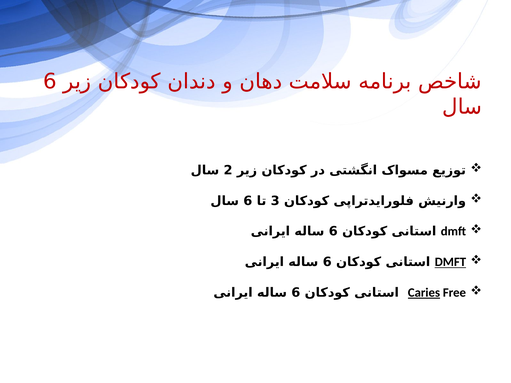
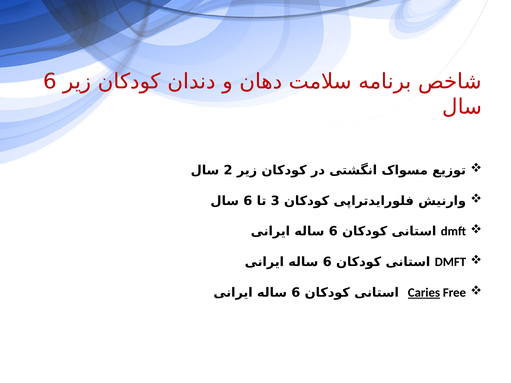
DMFT at (450, 262) underline: present -> none
